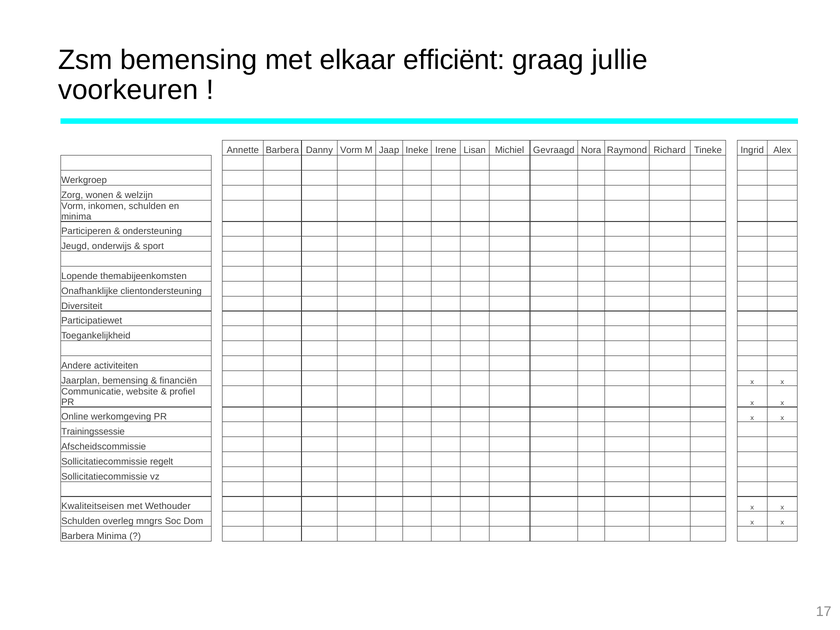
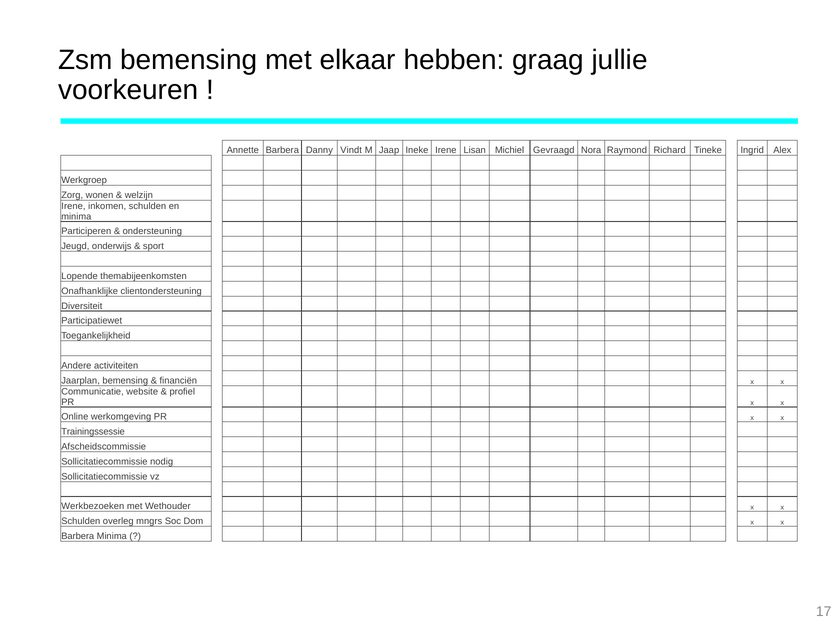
efficiënt: efficiënt -> hebben
Danny Vorm: Vorm -> Vindt
Vorm at (74, 206): Vorm -> Irene
regelt: regelt -> nodig
Kwaliteitseisen: Kwaliteitseisen -> Werkbezoeken
